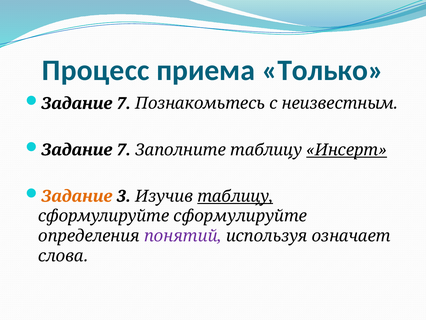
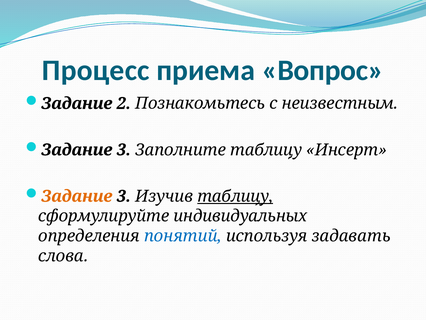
Только: Только -> Вопрос
7 at (124, 103): 7 -> 2
7 at (124, 150): 7 -> 3
Инсерт underline: present -> none
сформулируйте сформулируйте: сформулируйте -> индивидуальных
понятий colour: purple -> blue
означает: означает -> задавать
